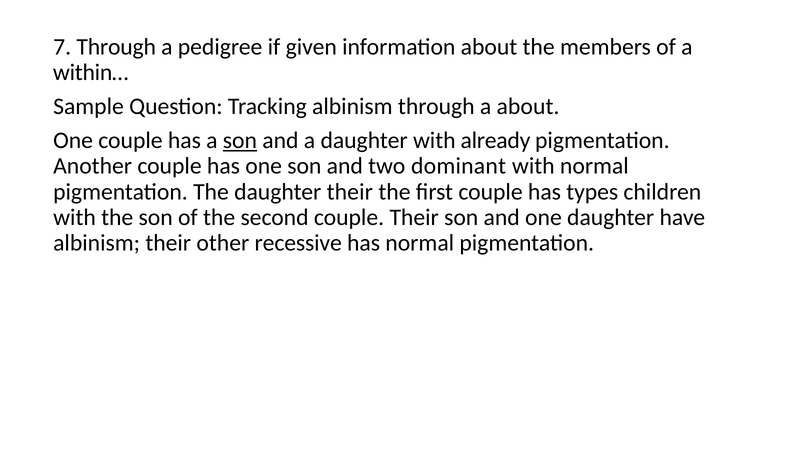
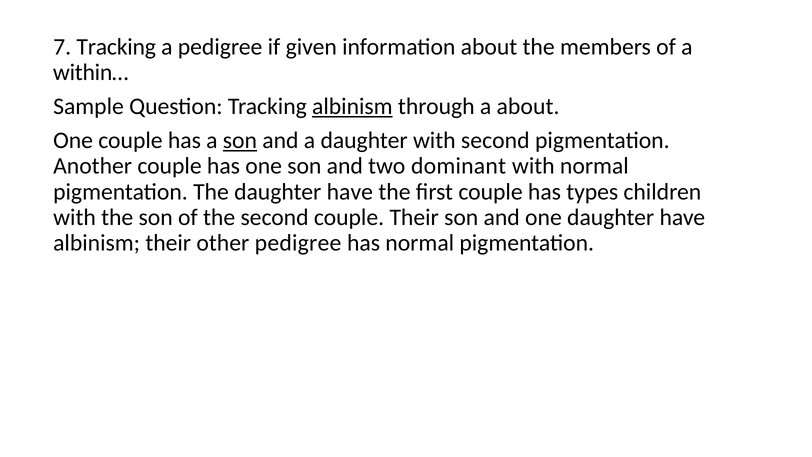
7 Through: Through -> Tracking
albinism at (352, 106) underline: none -> present
with already: already -> second
The daughter their: their -> have
other recessive: recessive -> pedigree
